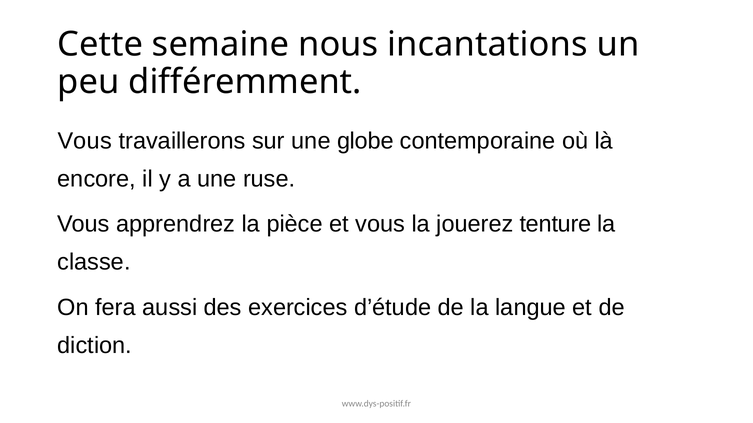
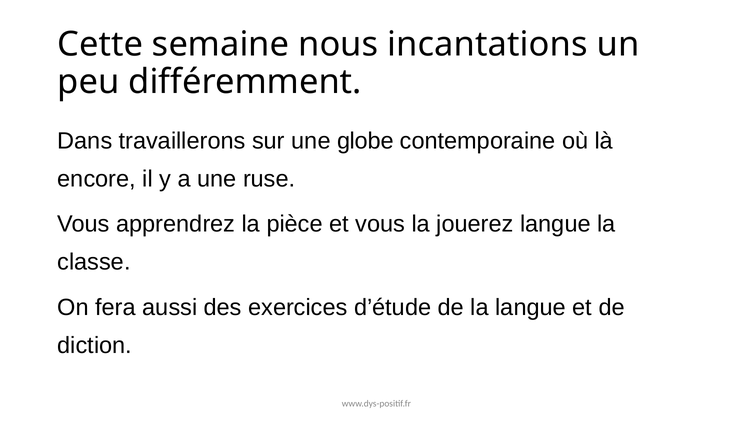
Vous at (85, 141): Vous -> Dans
jouerez tenture: tenture -> langue
